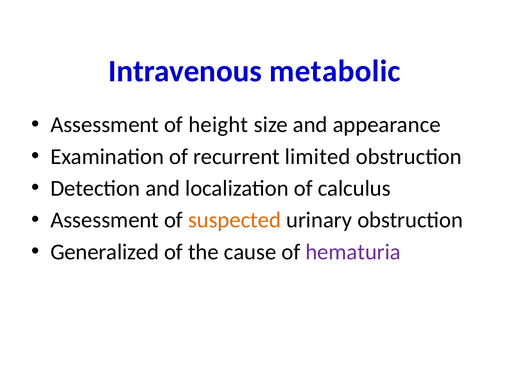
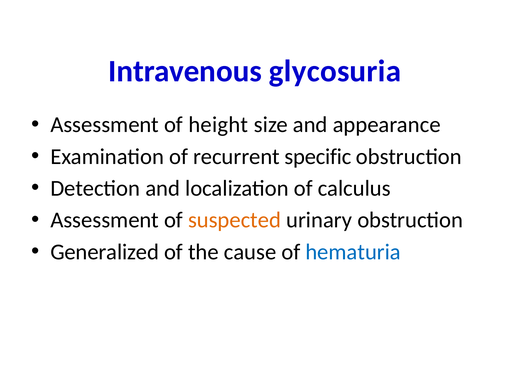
metabolic: metabolic -> glycosuria
limited: limited -> specific
hematuria colour: purple -> blue
